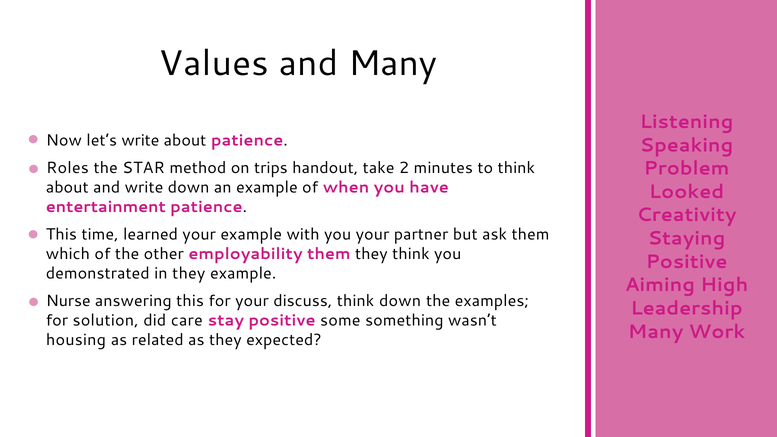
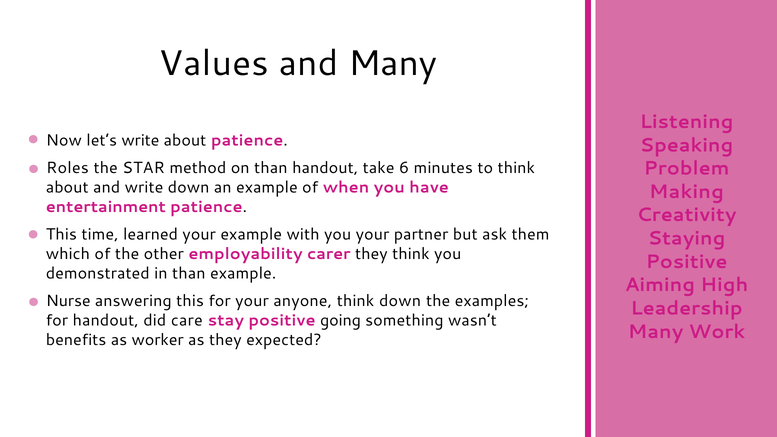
on trips: trips -> than
2: 2 -> 6
Looked: Looked -> Making
employability them: them -> carer
in they: they -> than
discuss: discuss -> anyone
for solution: solution -> handout
some: some -> going
housing: housing -> benefits
related: related -> worker
